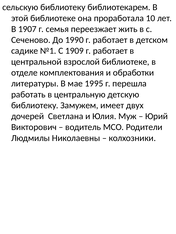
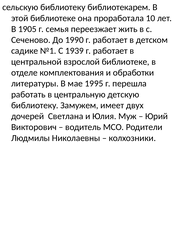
1907: 1907 -> 1905
1909: 1909 -> 1939
